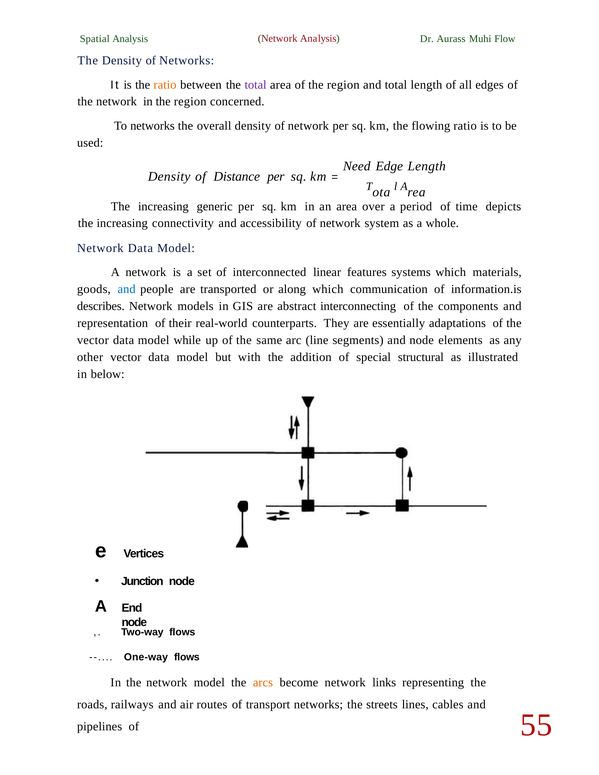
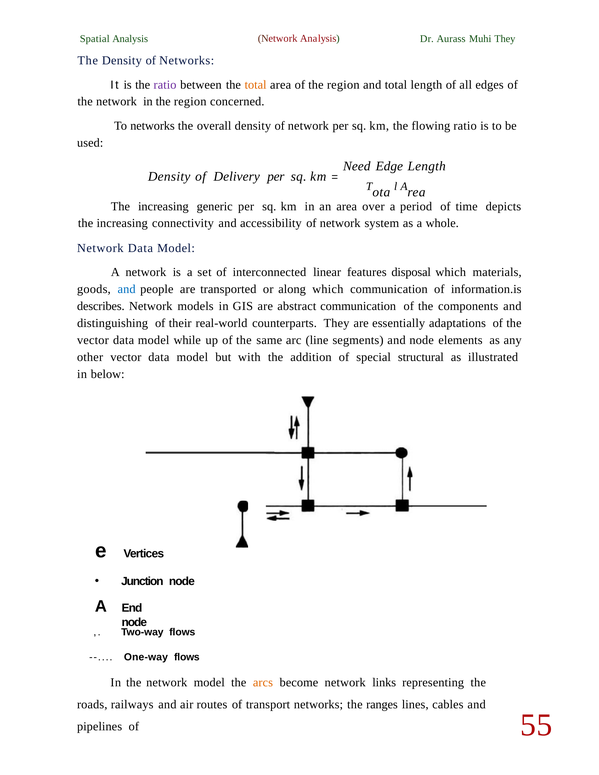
Muhi Flow: Flow -> They
ratio at (165, 85) colour: orange -> purple
total at (256, 85) colour: purple -> orange
Distance: Distance -> Delivery
systems: systems -> disposal
abstract interconnecting: interconnecting -> communication
representation: representation -> distinguishing
streets: streets -> ranges
